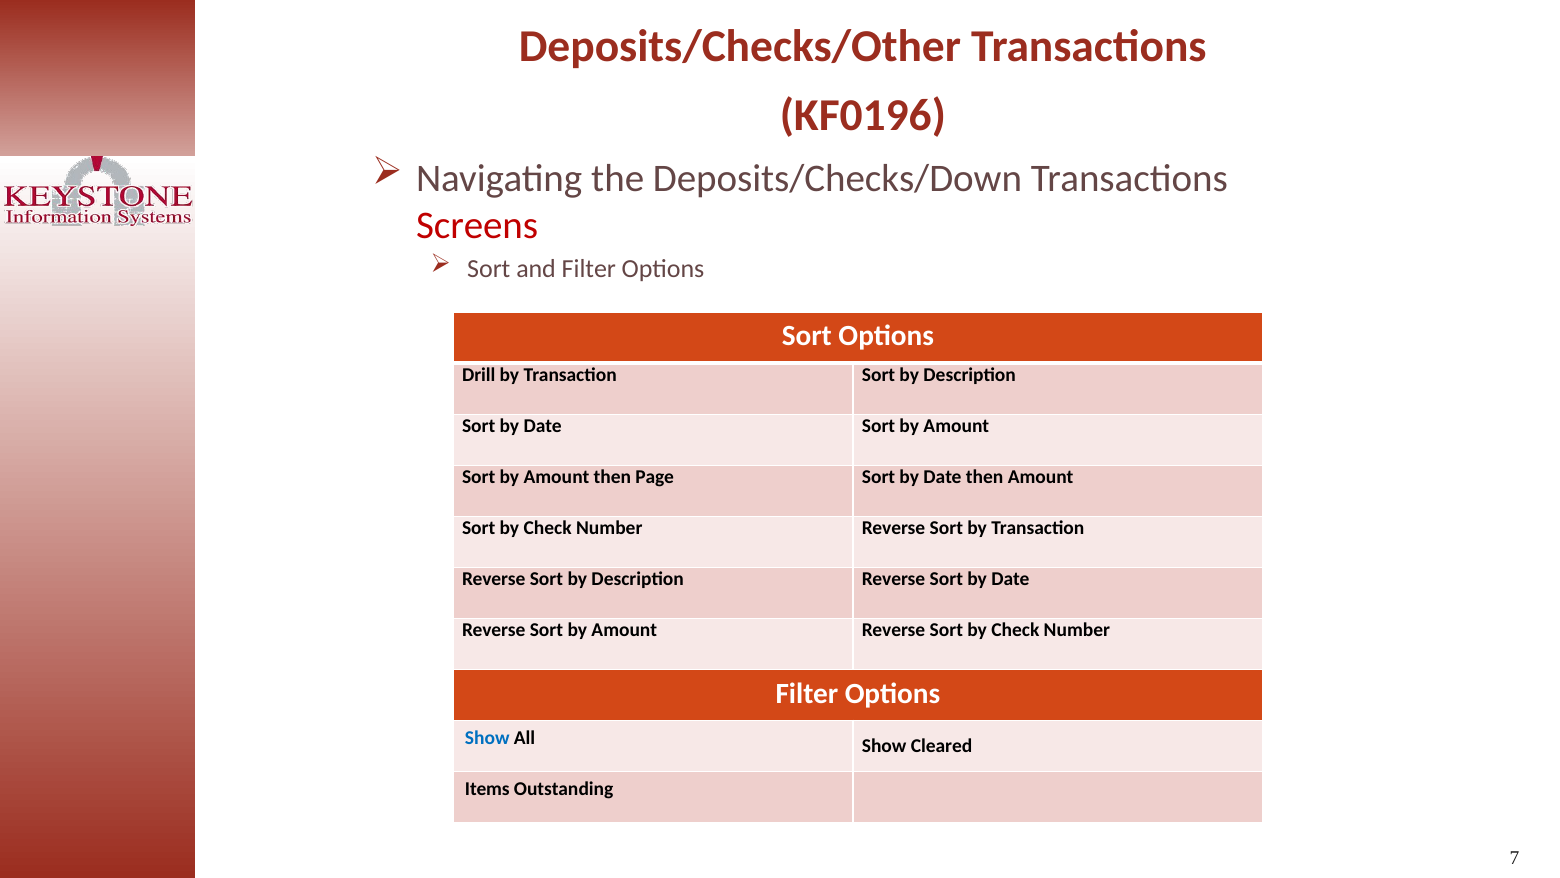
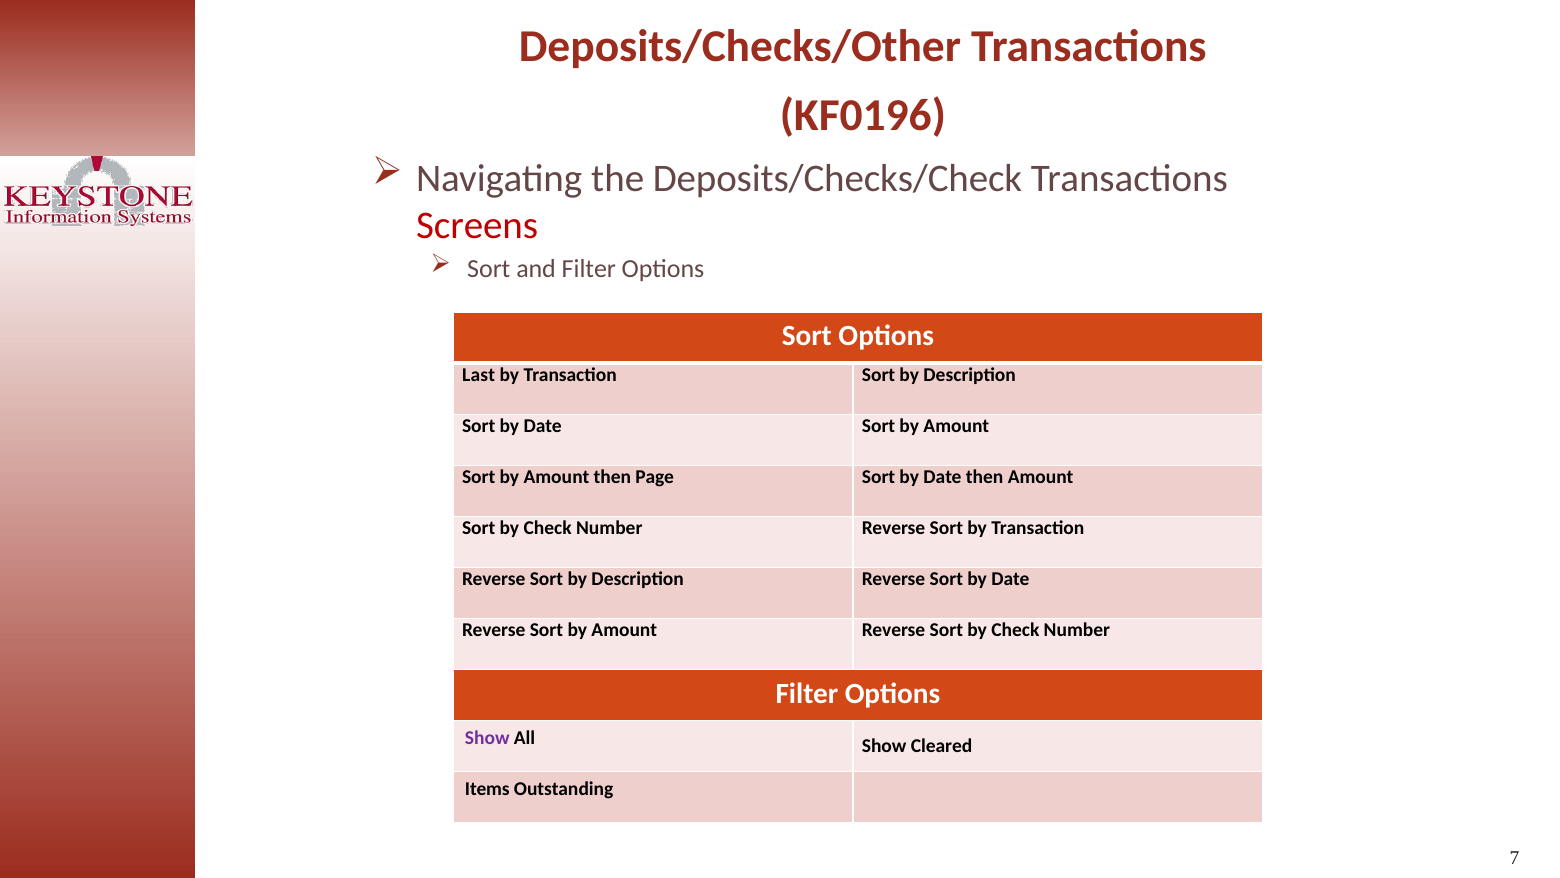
Deposits/Checks/Down: Deposits/Checks/Down -> Deposits/Checks/Check
Drill: Drill -> Last
Show at (487, 738) colour: blue -> purple
